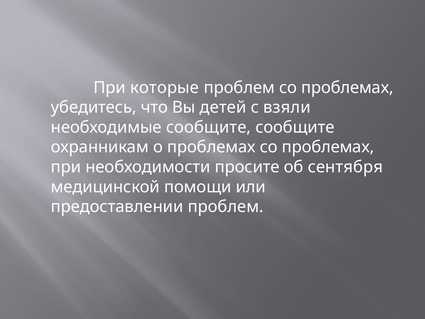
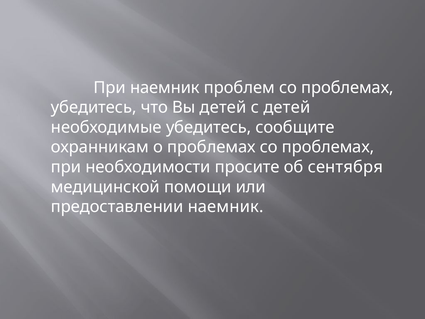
При которые: которые -> наемник
с взяли: взяли -> детей
необходимые сообщите: сообщите -> убедитесь
предоставлении проблем: проблем -> наемник
